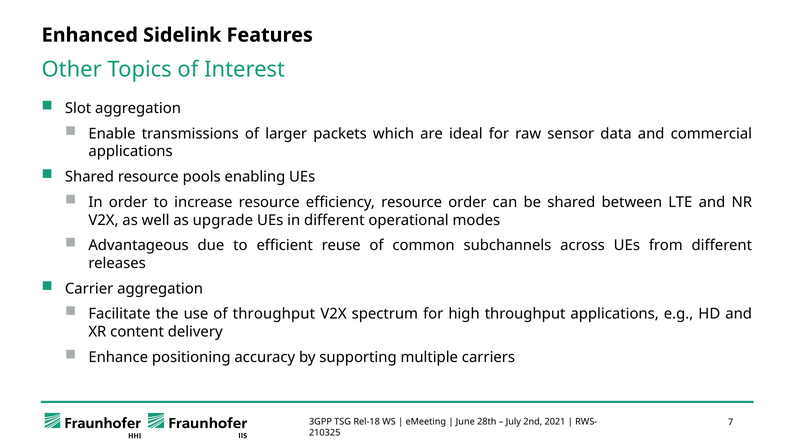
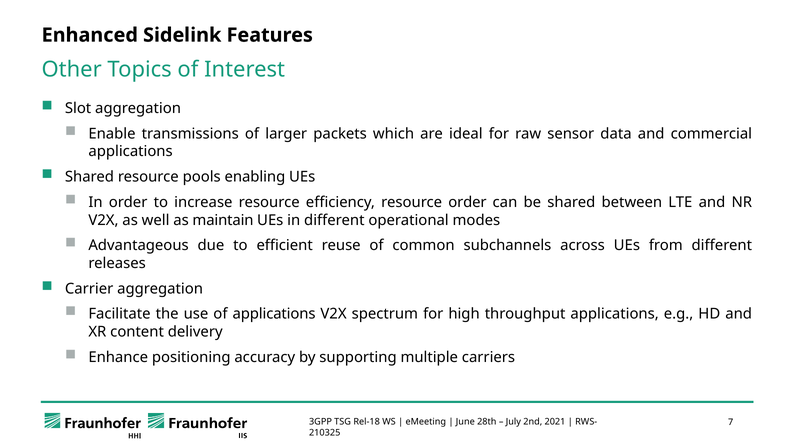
upgrade: upgrade -> maintain
of throughput: throughput -> applications
